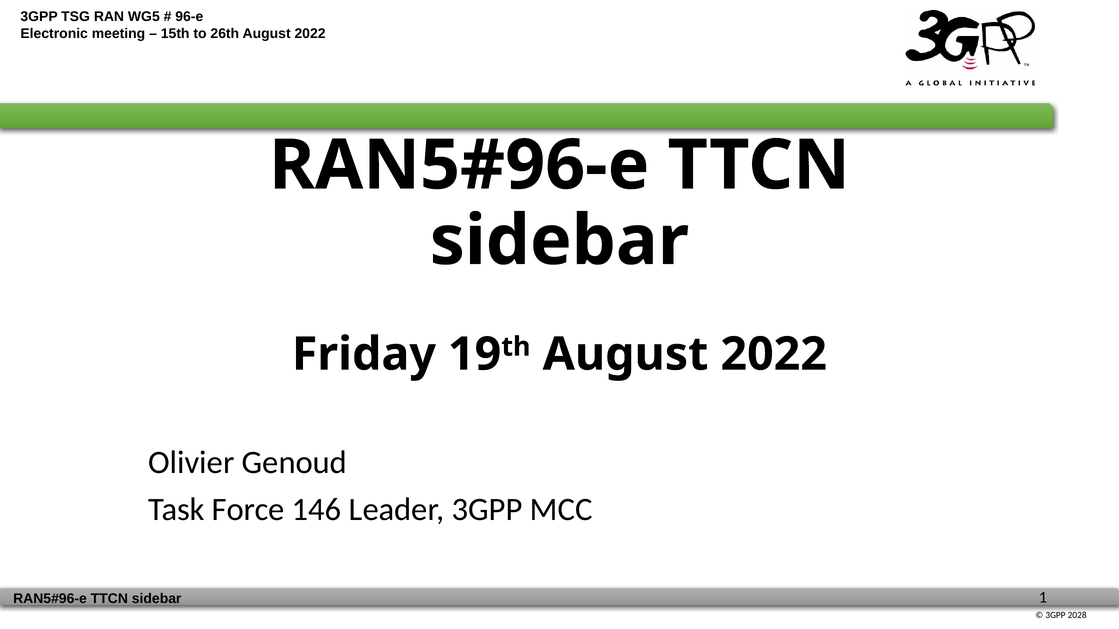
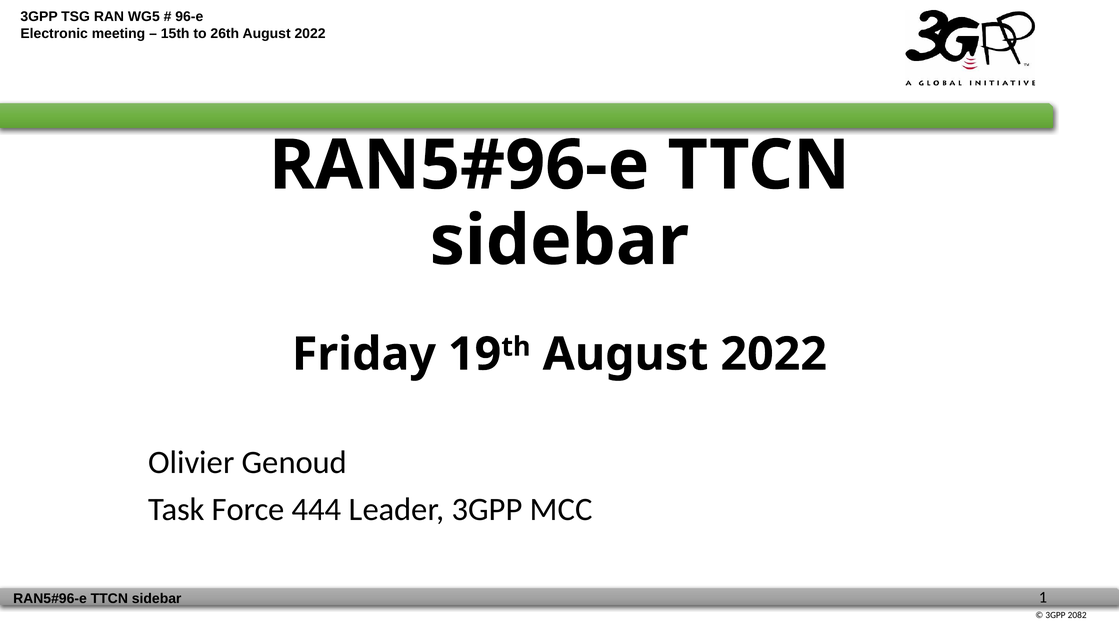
146: 146 -> 444
2028: 2028 -> 2082
